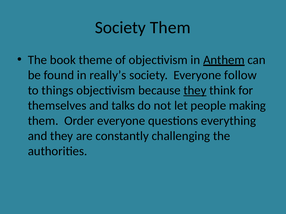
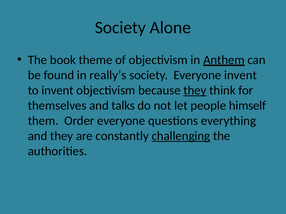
Society Them: Them -> Alone
Everyone follow: follow -> invent
to things: things -> invent
making: making -> himself
challenging underline: none -> present
